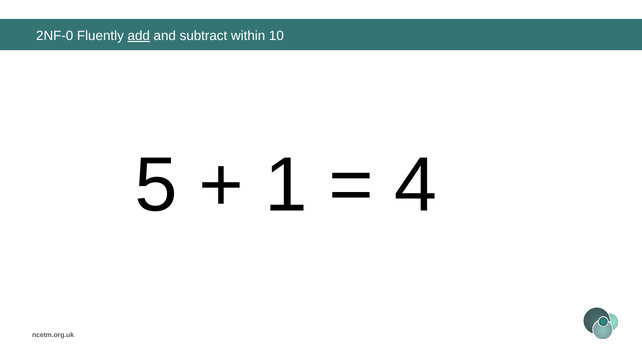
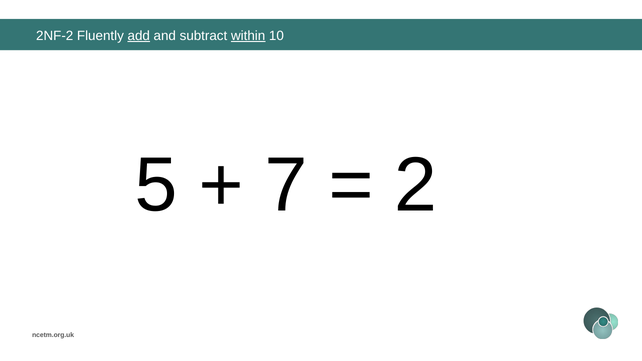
2NF-0: 2NF-0 -> 2NF-2
within underline: none -> present
1: 1 -> 7
4: 4 -> 2
